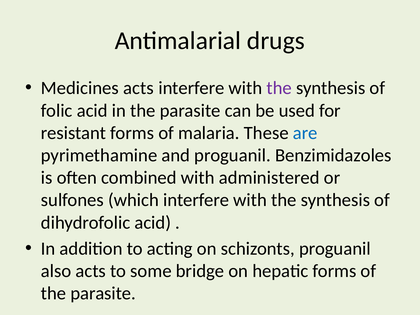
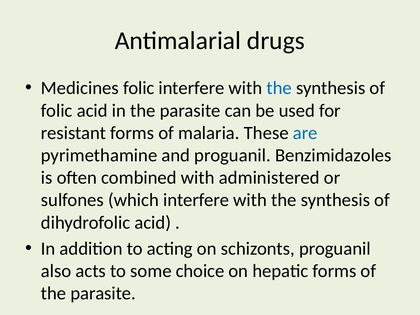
Medicines acts: acts -> folic
the at (279, 88) colour: purple -> blue
bridge: bridge -> choice
